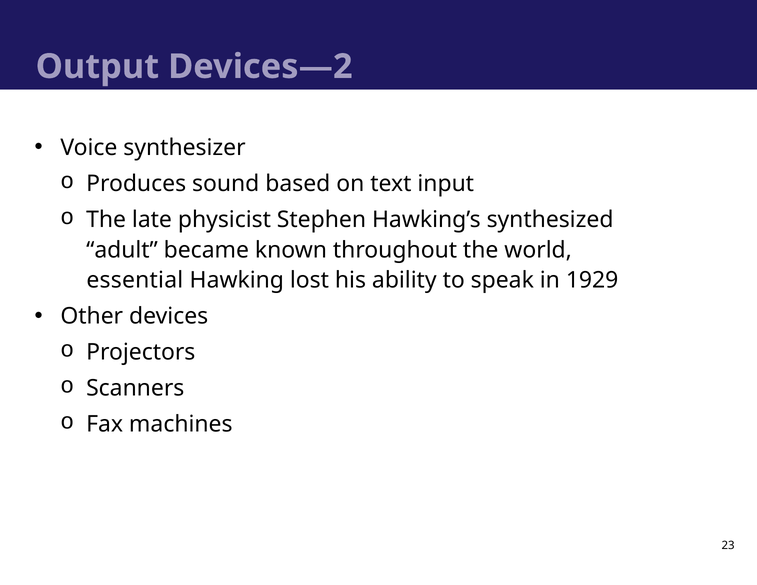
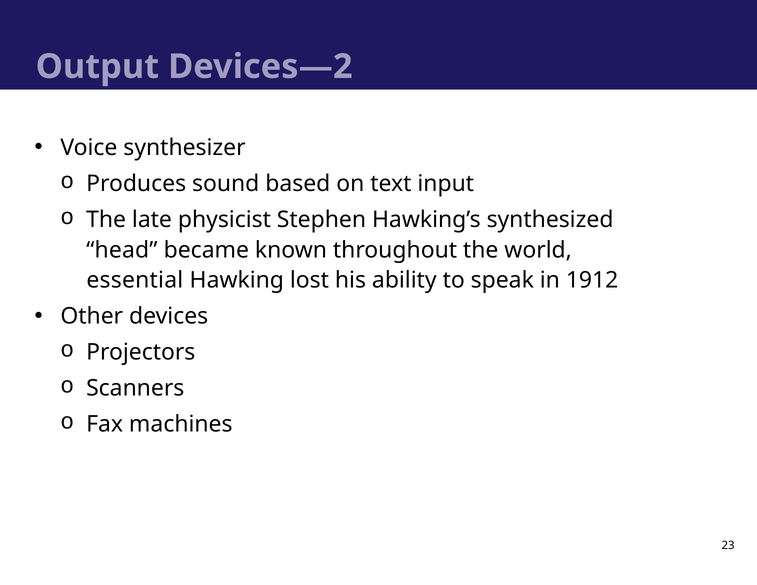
adult: adult -> head
1929: 1929 -> 1912
